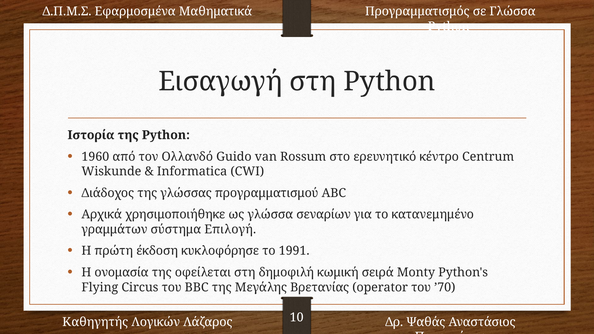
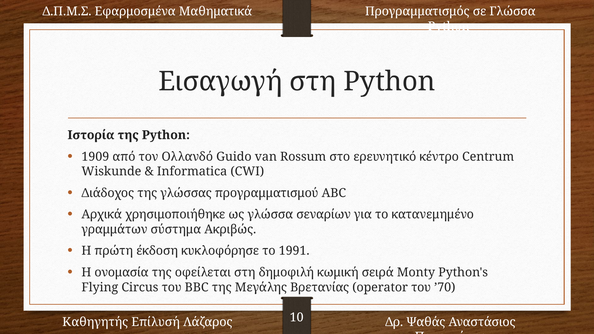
1960: 1960 -> 1909
Επιλογή: Επιλογή -> Ακριβώς
Λογικών: Λογικών -> Επίλυσή
